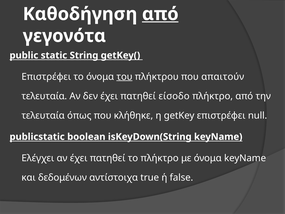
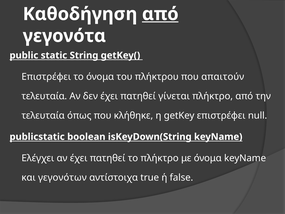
του underline: present -> none
είσοδο: είσοδο -> γίνεται
δεδομένων: δεδομένων -> γεγονότων
